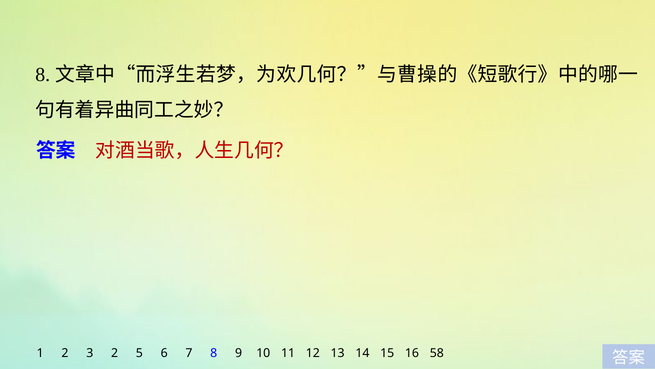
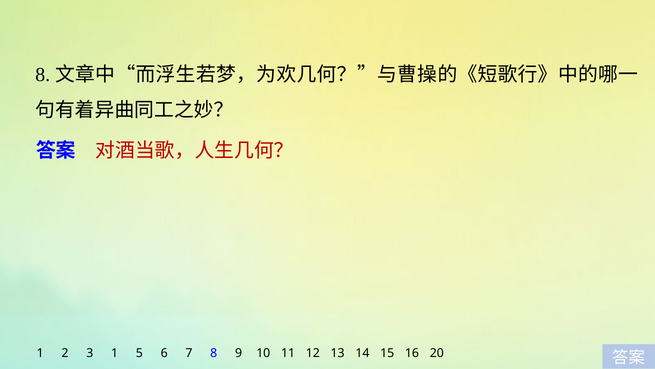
3 2: 2 -> 1
58: 58 -> 20
